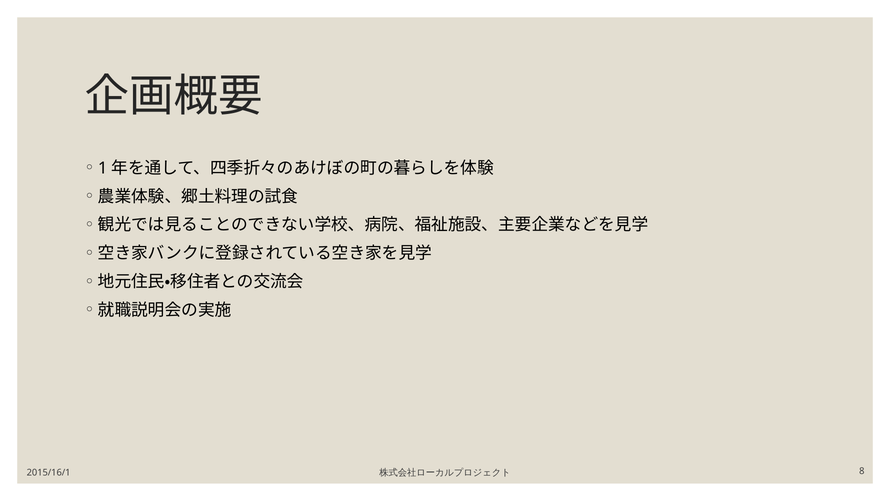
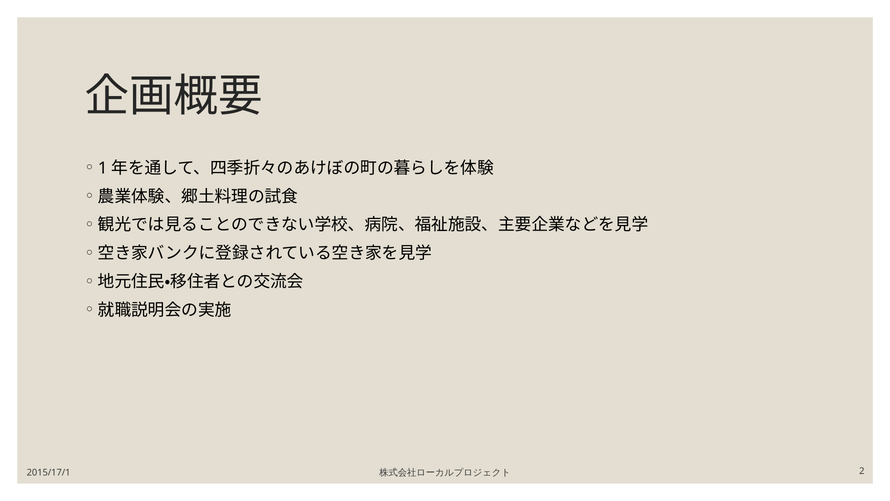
8: 8 -> 2
2015/16/1: 2015/16/1 -> 2015/17/1
